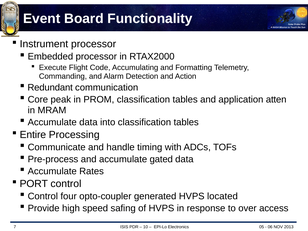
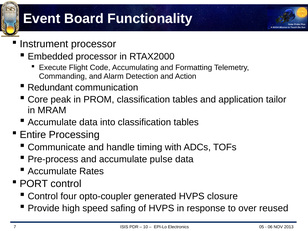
atten: atten -> tailor
gated: gated -> pulse
located: located -> closure
access: access -> reused
